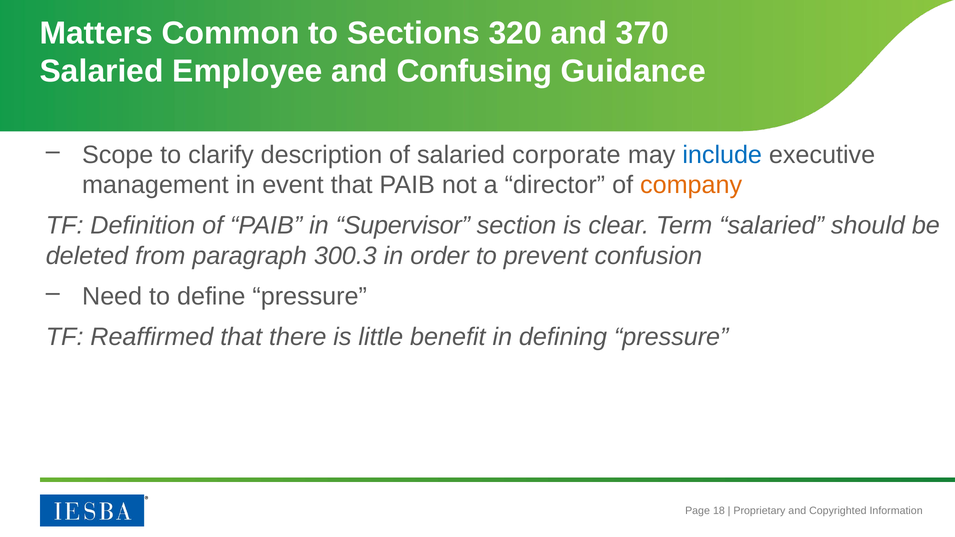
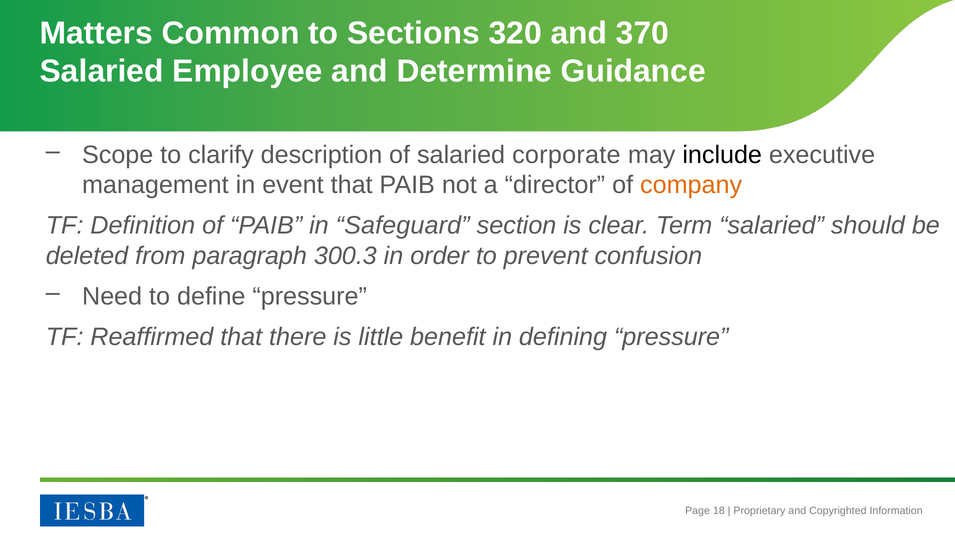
Confusing: Confusing -> Determine
include colour: blue -> black
Supervisor: Supervisor -> Safeguard
